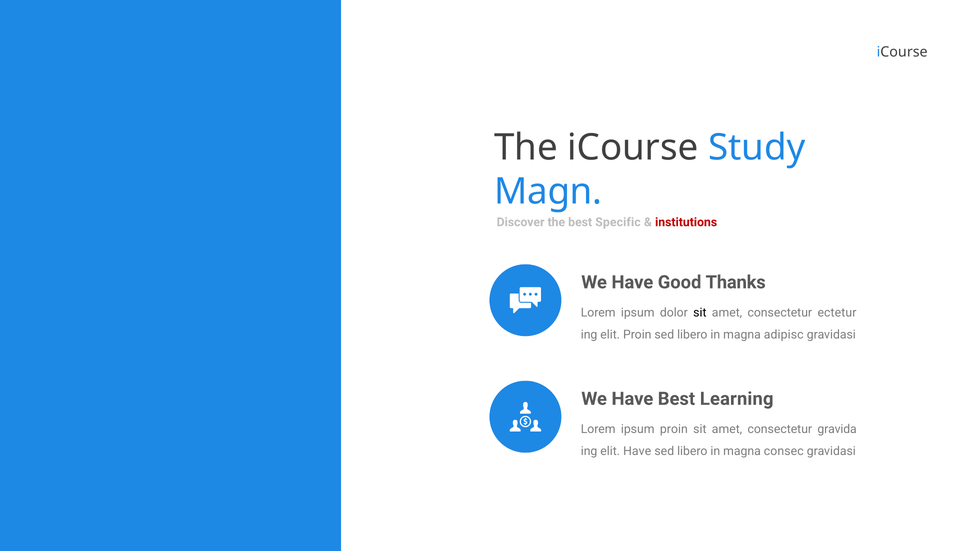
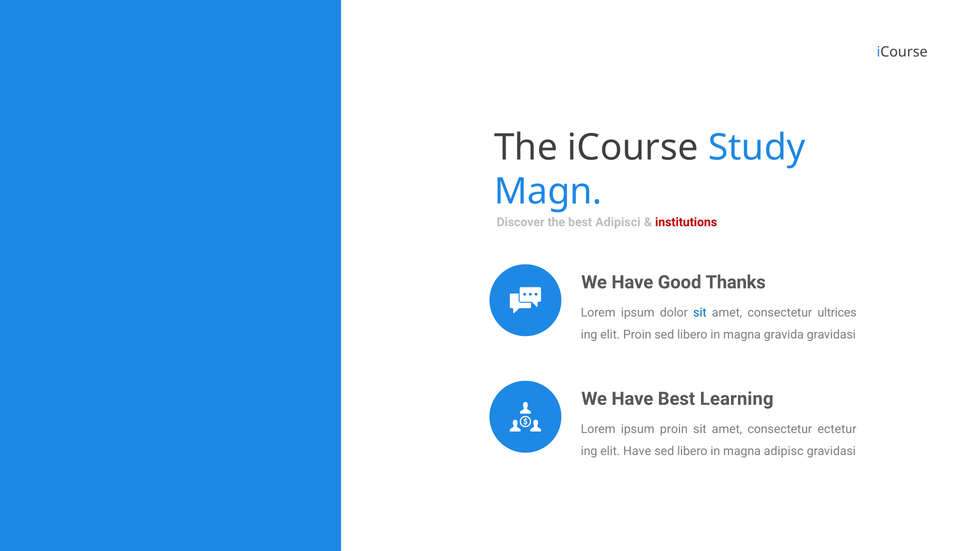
Specific: Specific -> Adipisci
sit at (700, 313) colour: black -> blue
ectetur: ectetur -> ultrices
adipisc: adipisc -> gravida
gravida: gravida -> ectetur
consec: consec -> adipisc
